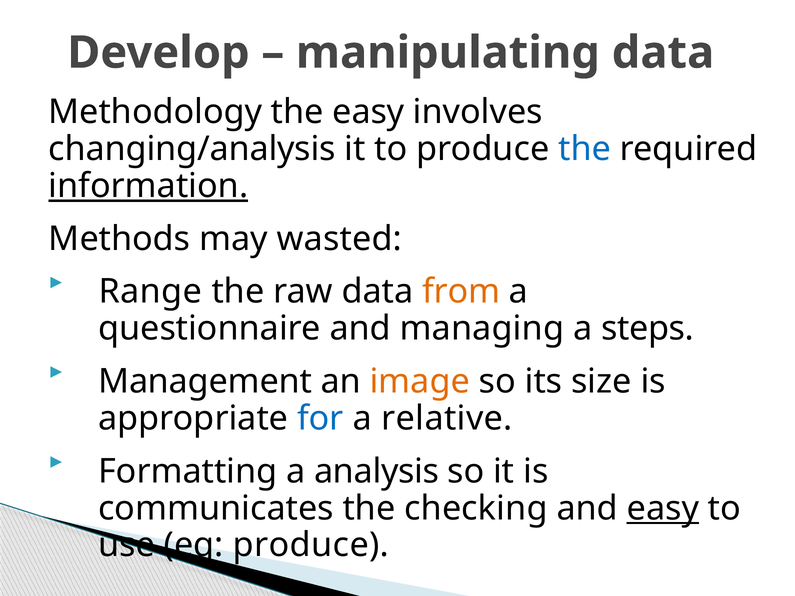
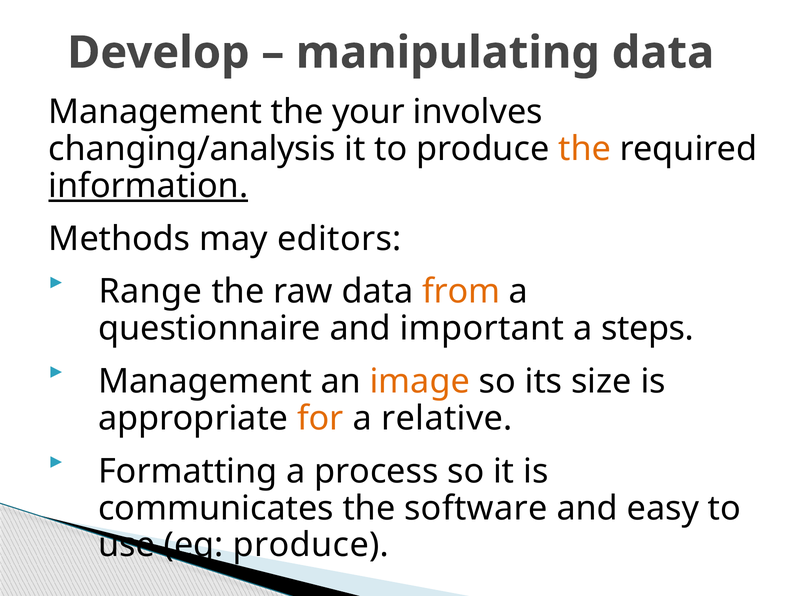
Methodology at (155, 112): Methodology -> Management
the easy: easy -> your
the at (585, 149) colour: blue -> orange
wasted: wasted -> editors
managing: managing -> important
for colour: blue -> orange
analysis: analysis -> process
checking: checking -> software
easy at (663, 508) underline: present -> none
